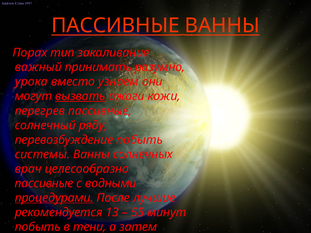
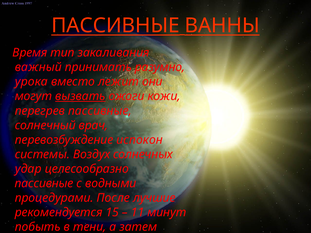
Порах: Порах -> Время
узнаем: узнаем -> лежит
ряду: ряду -> врач
перевозбуждение побыть: побыть -> испокон
системы Ванны: Ванны -> Воздух
врач: врач -> удар
процедурами underline: present -> none
13: 13 -> 15
55: 55 -> 11
